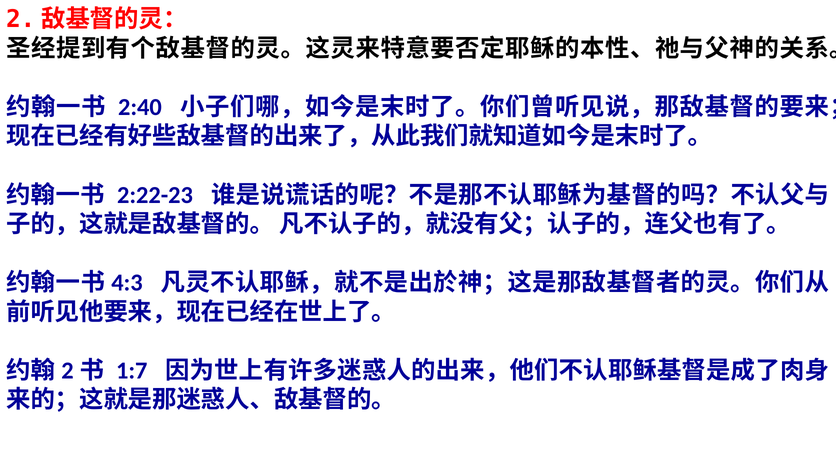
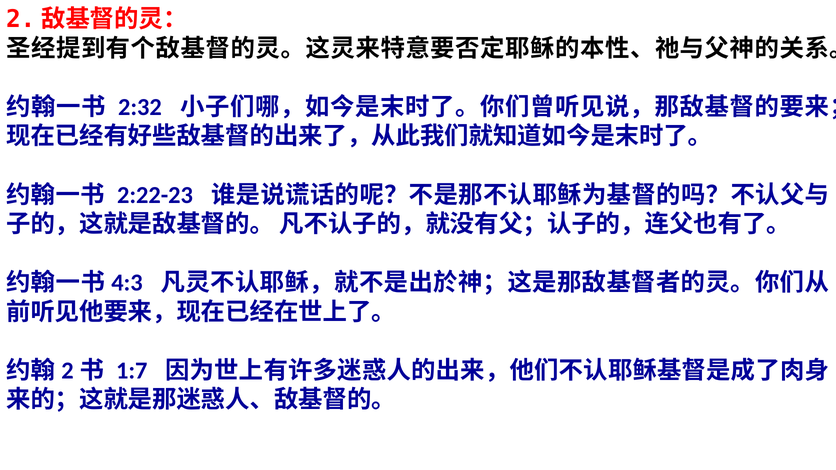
2:40: 2:40 -> 2:32
